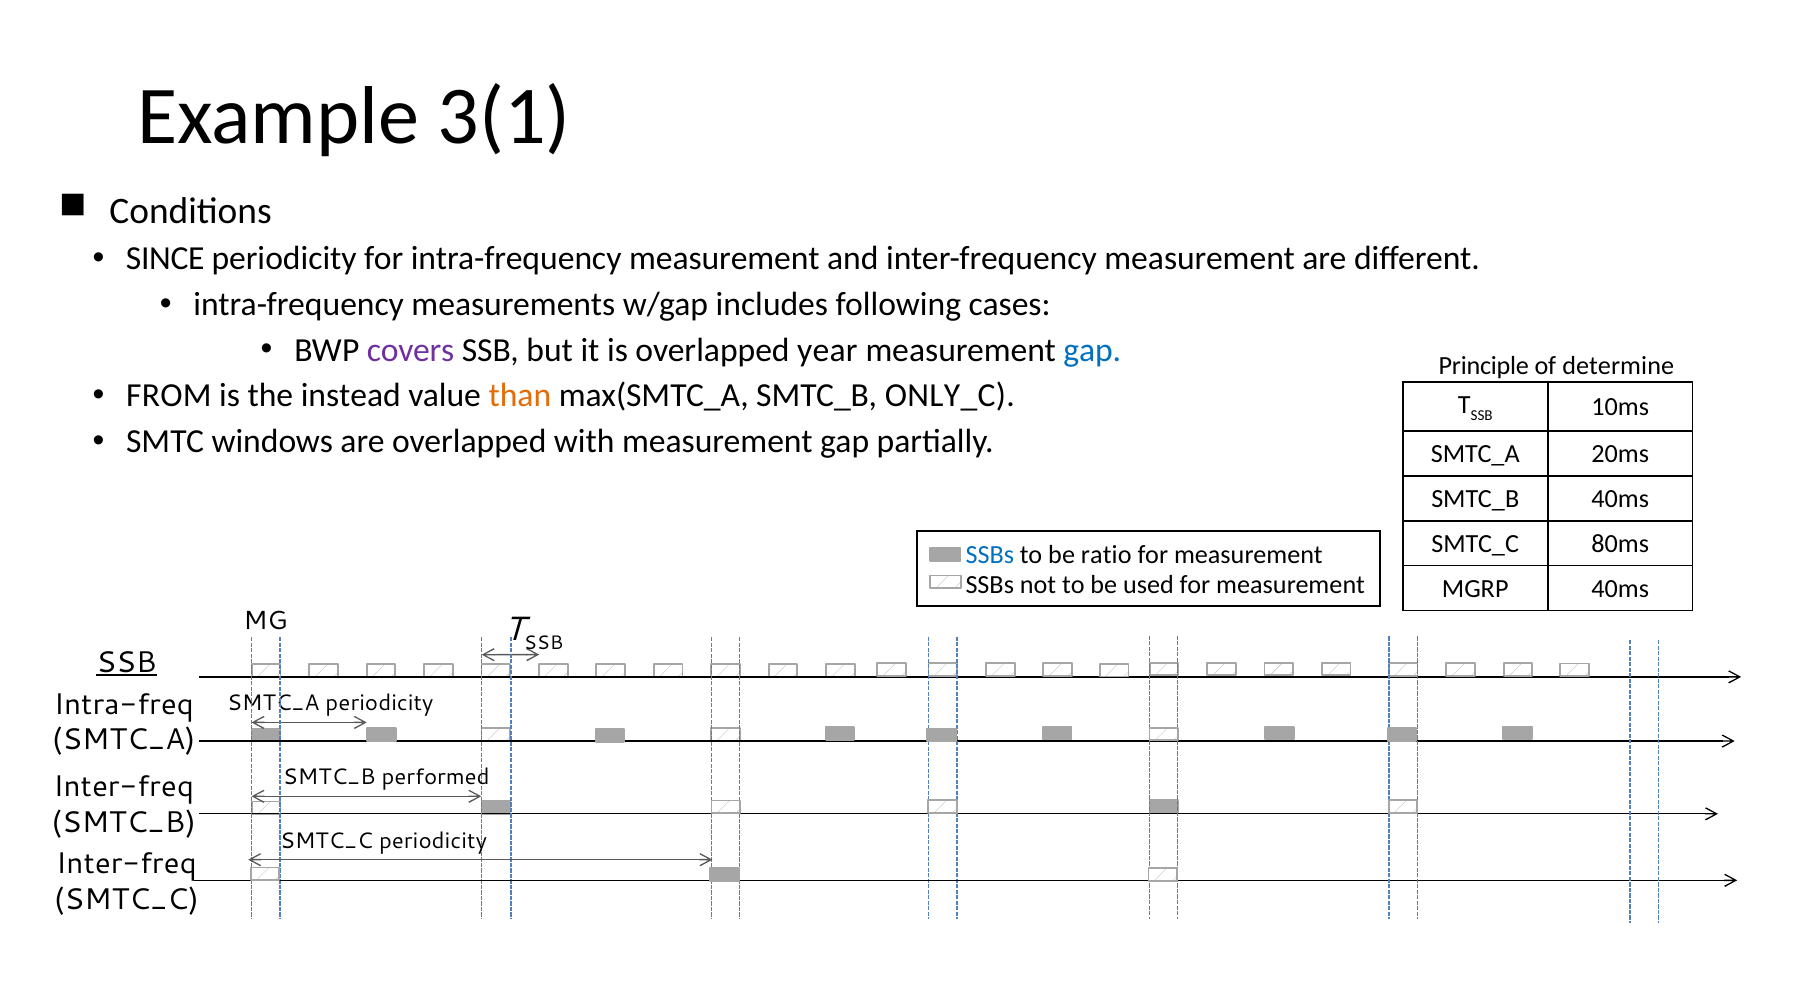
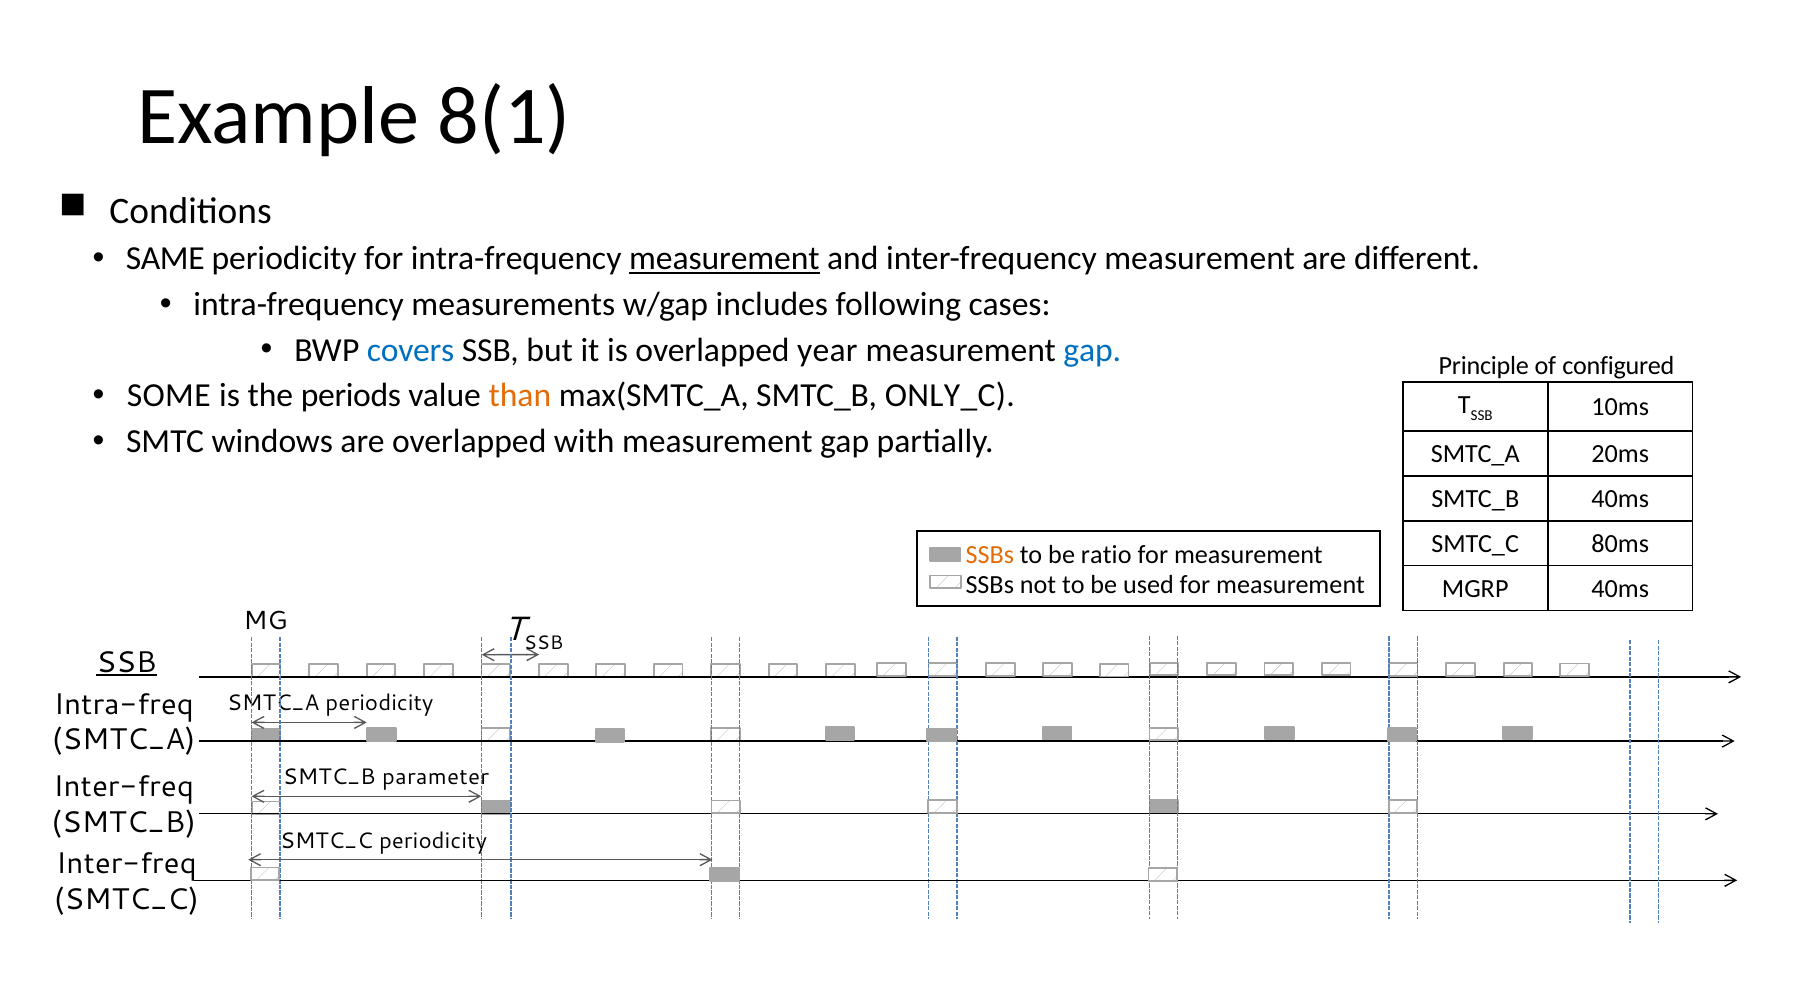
3(1: 3(1 -> 8(1
SINCE: SINCE -> SAME
measurement at (724, 259) underline: none -> present
covers colour: purple -> blue
determine: determine -> configured
FROM: FROM -> SOME
instead: instead -> periods
SSBs at (990, 556) colour: blue -> orange
performed: performed -> parameter
